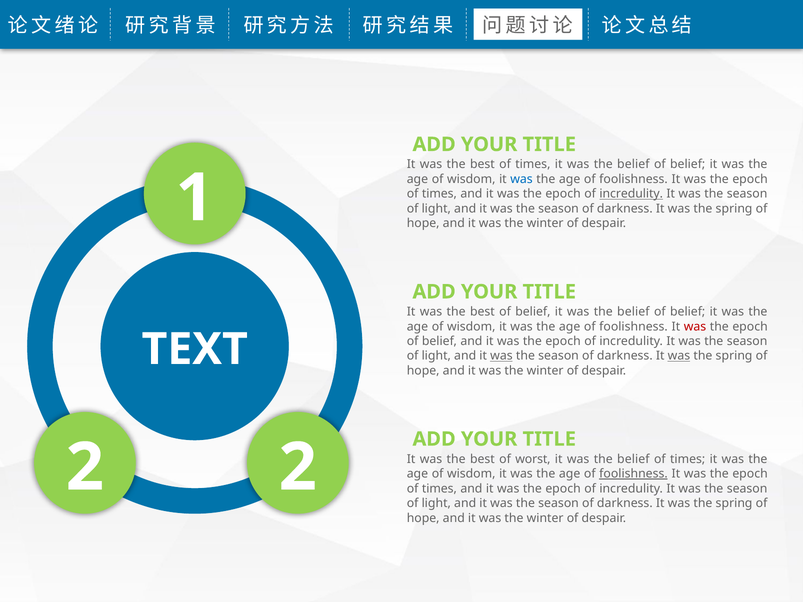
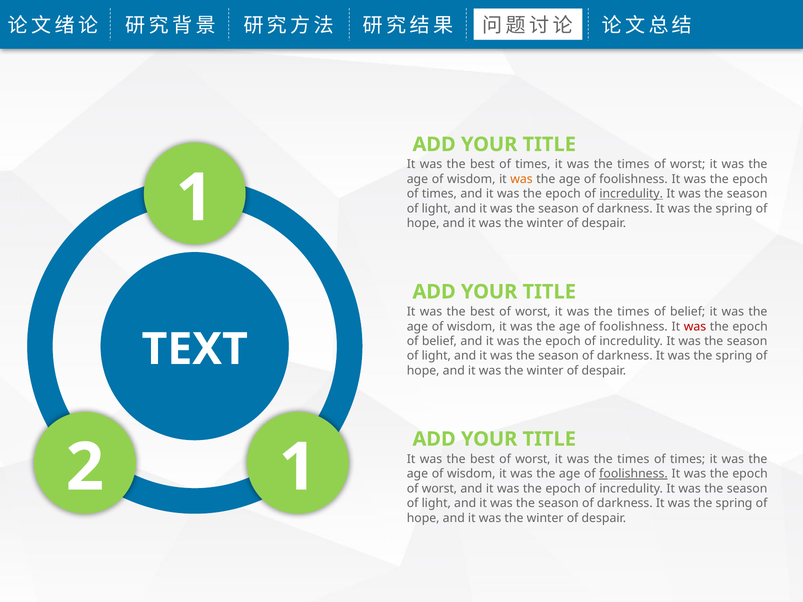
belief at (633, 165): belief -> times
belief at (688, 165): belief -> worst
was at (522, 179) colour: blue -> orange
belief at (533, 312): belief -> worst
belief at (633, 312): belief -> times
was at (501, 356) underline: present -> none
was at (679, 356) underline: present -> none
belief at (633, 459): belief -> times
2 2: 2 -> 1
times at (439, 489): times -> worst
